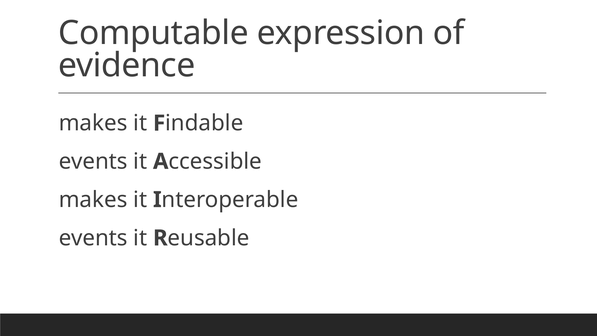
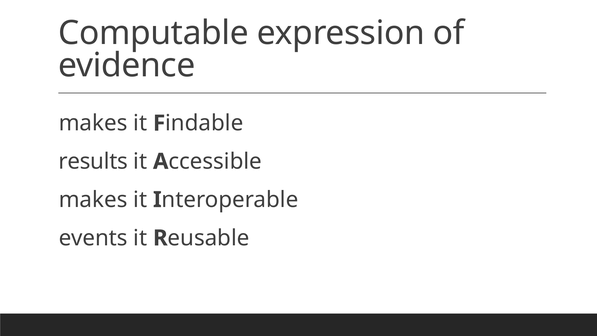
events at (93, 161): events -> results
